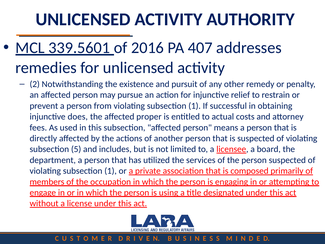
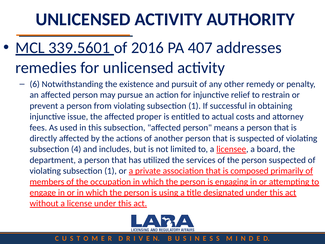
2: 2 -> 6
does: does -> issue
5: 5 -> 4
